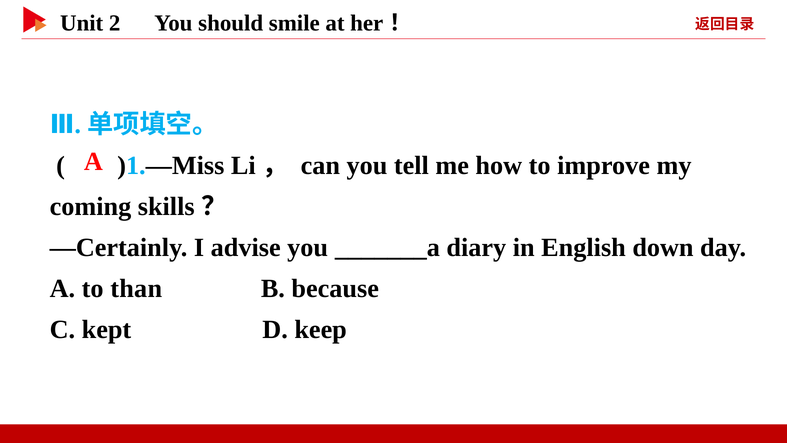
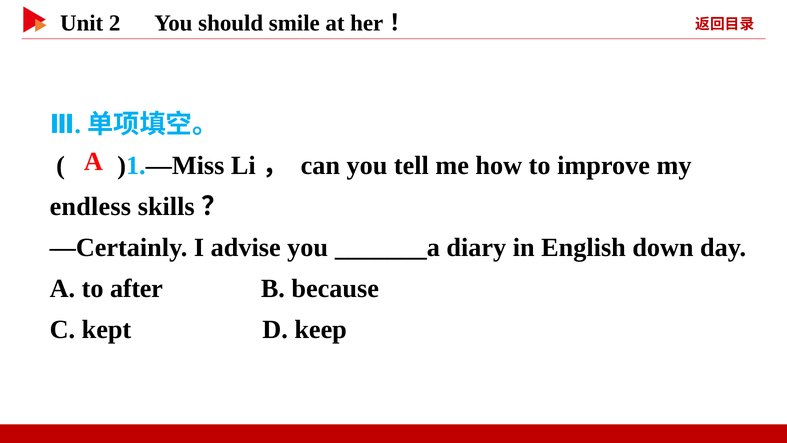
coming: coming -> endless
than: than -> after
